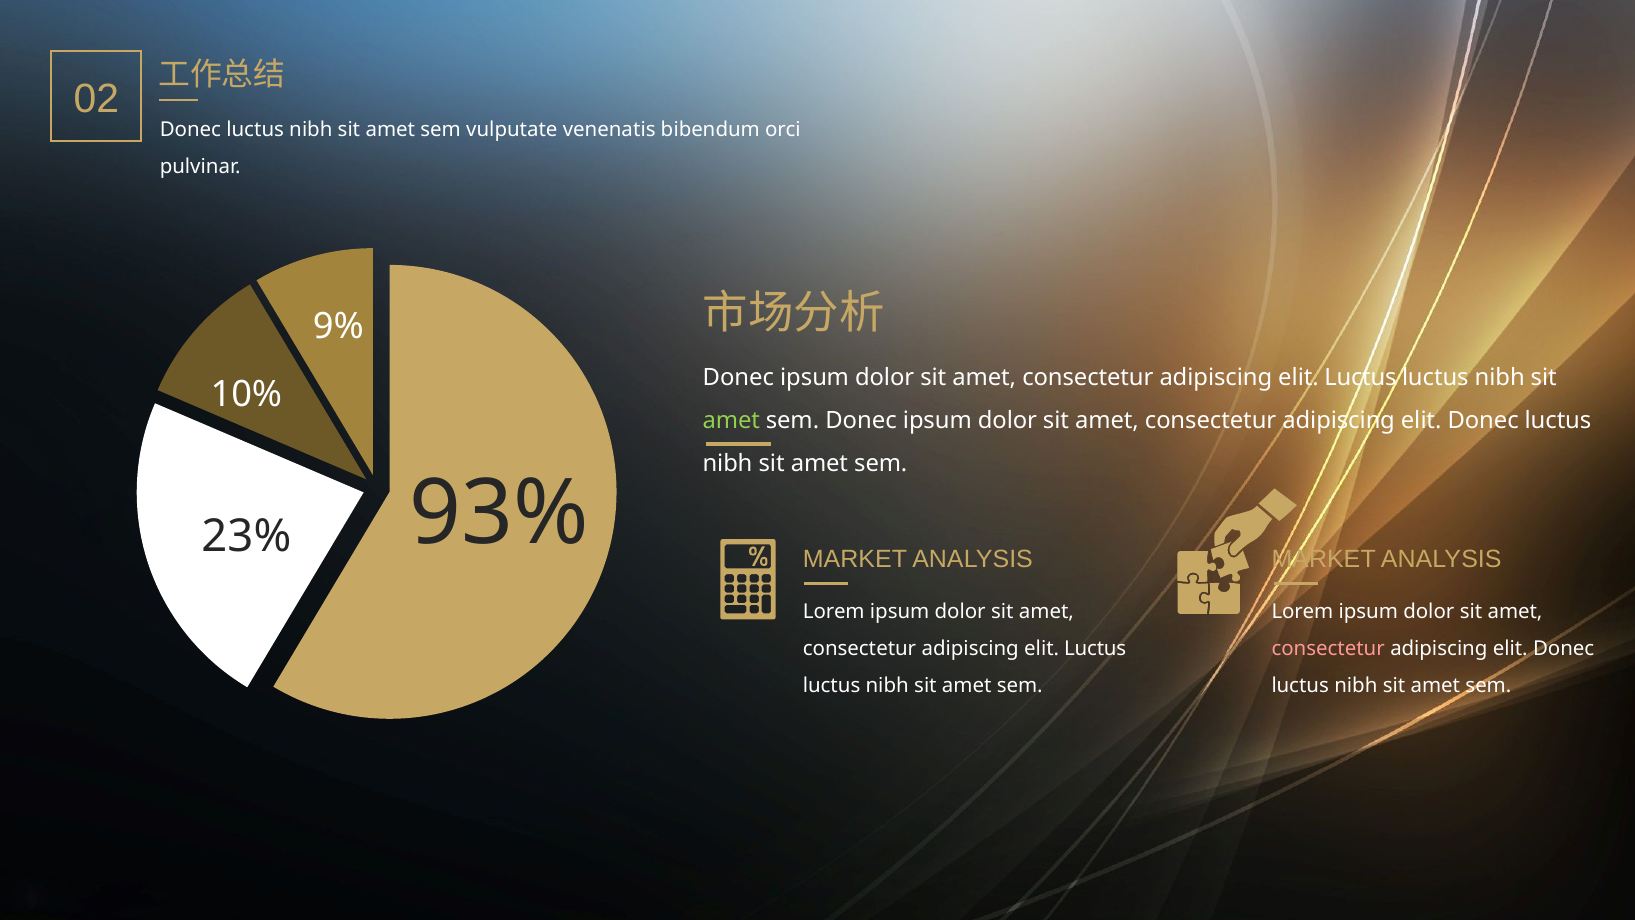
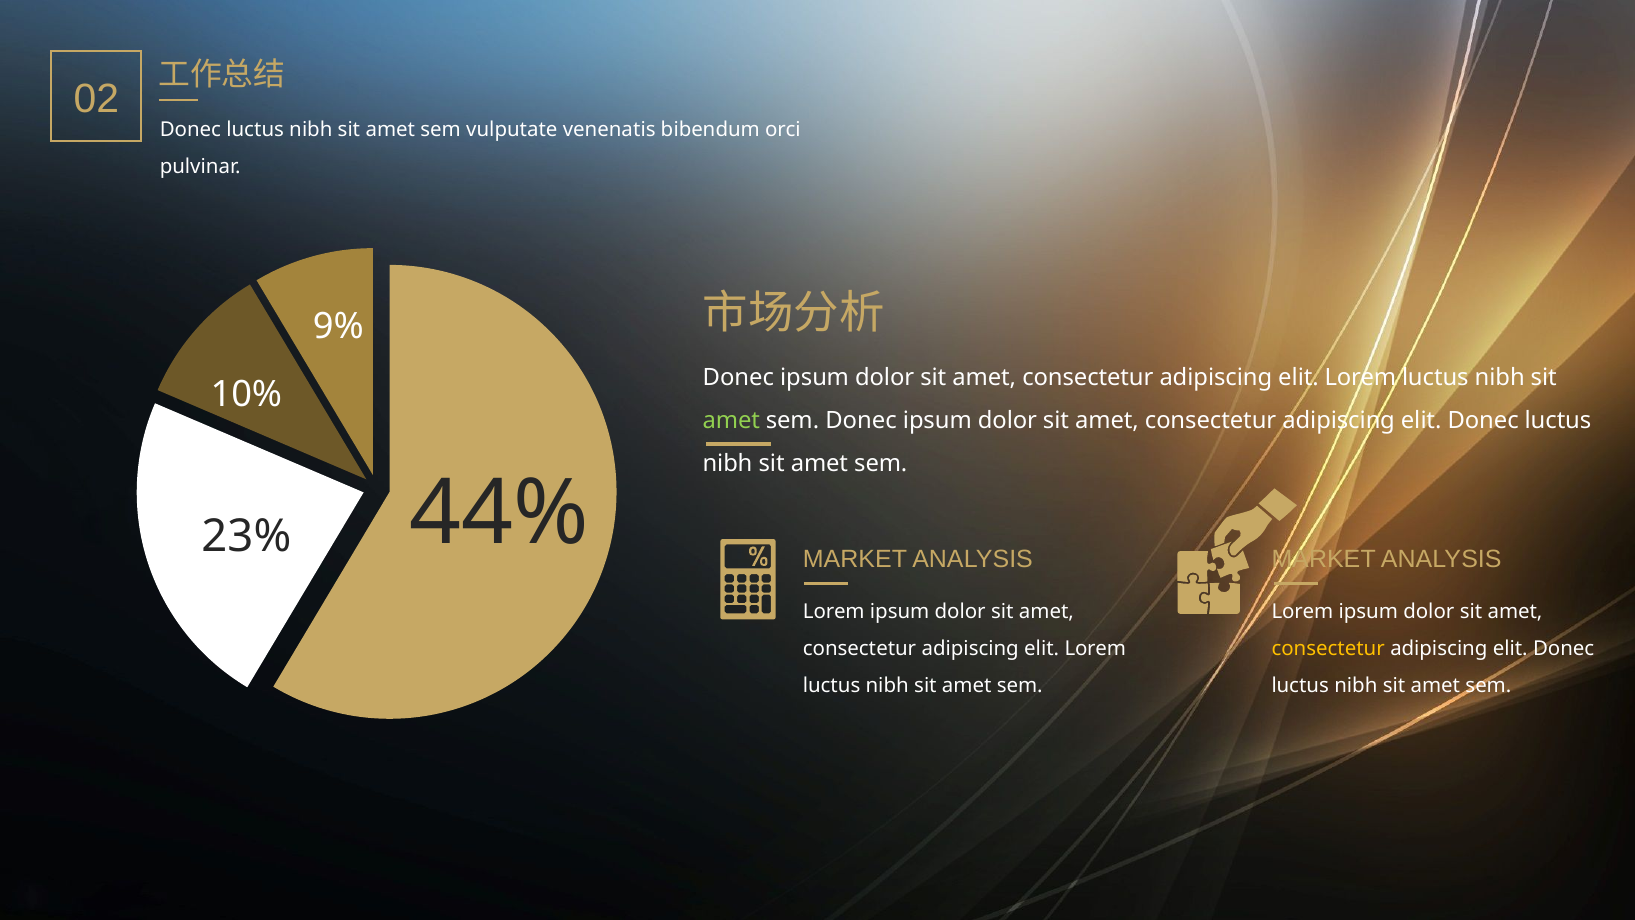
Luctus at (1360, 378): Luctus -> Lorem
93%: 93% -> 44%
Luctus at (1095, 649): Luctus -> Lorem
consectetur at (1328, 649) colour: pink -> yellow
